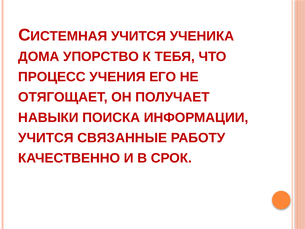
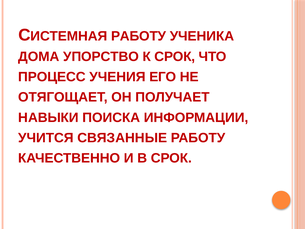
УЧИТСЯ at (139, 36): УЧИТСЯ -> РАБОТУ
К ТЕБЯ: ТЕБЯ -> СРОК
